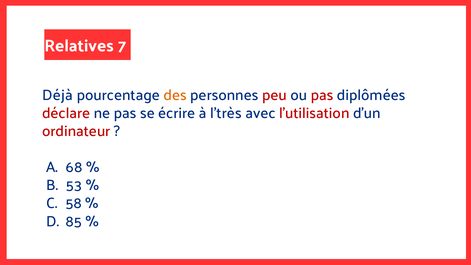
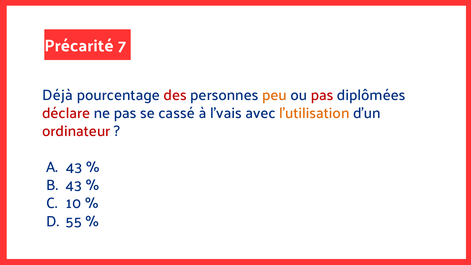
Relatives: Relatives -> Précarité
des colour: orange -> red
peu colour: red -> orange
écrire: écrire -> cassé
l’très: l’très -> l’vais
l’utilisation colour: red -> orange
68 at (74, 167): 68 -> 43
53 at (74, 185): 53 -> 43
58: 58 -> 10
85: 85 -> 55
